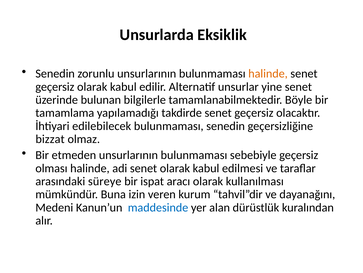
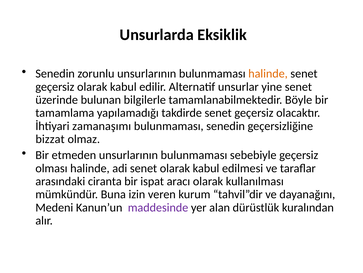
edilebilecek: edilebilecek -> zamanaşımı
süreye: süreye -> ciranta
maddesinde colour: blue -> purple
